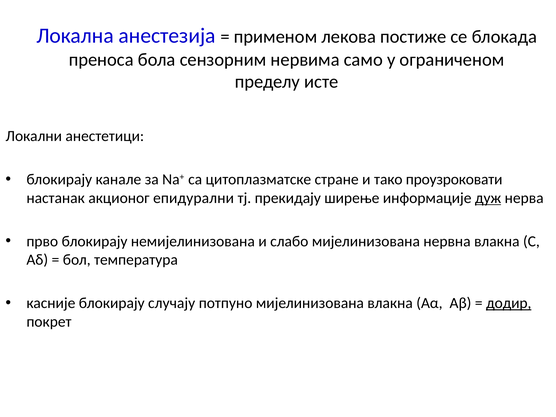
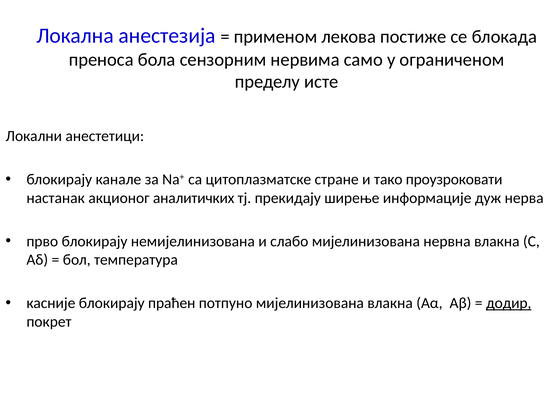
епидурални: епидурални -> аналитичких
дуж underline: present -> none
случају: случају -> праћен
